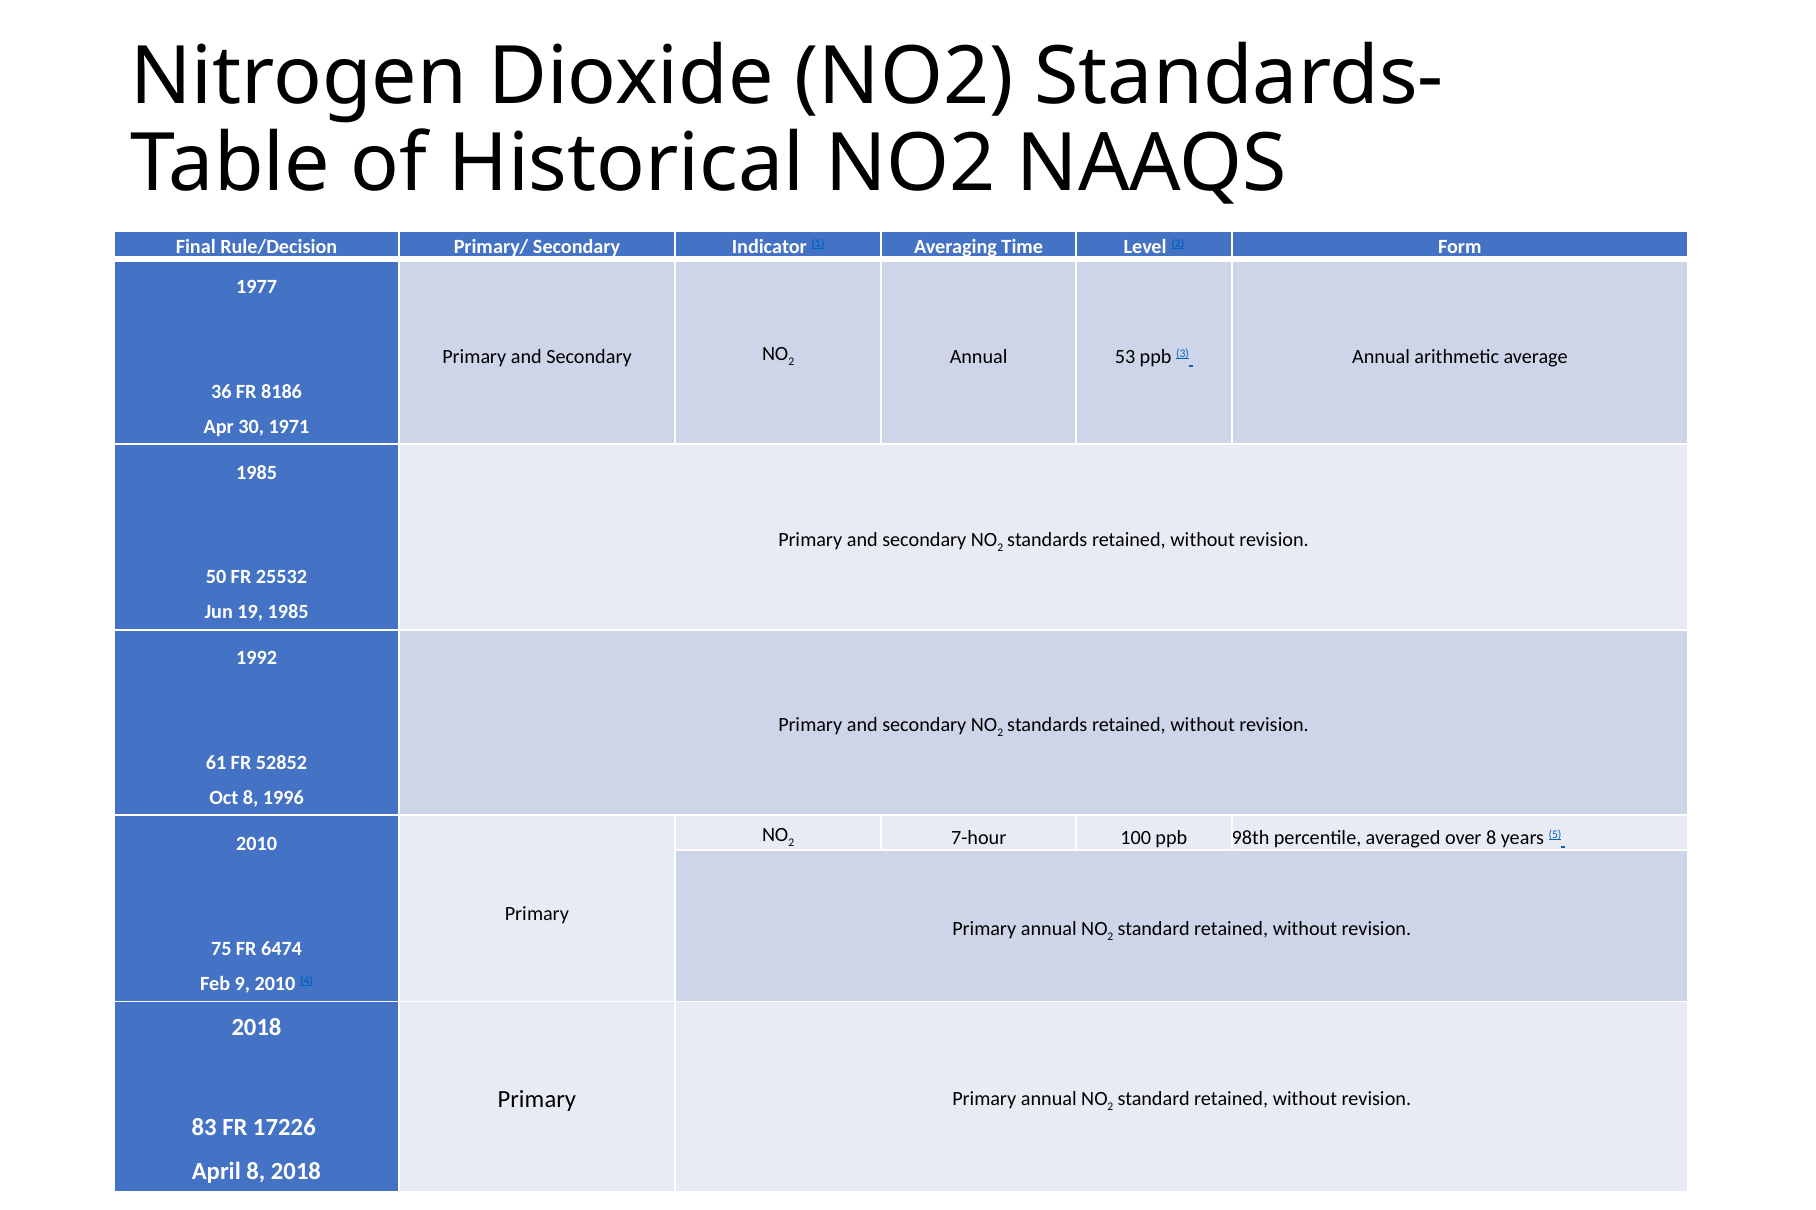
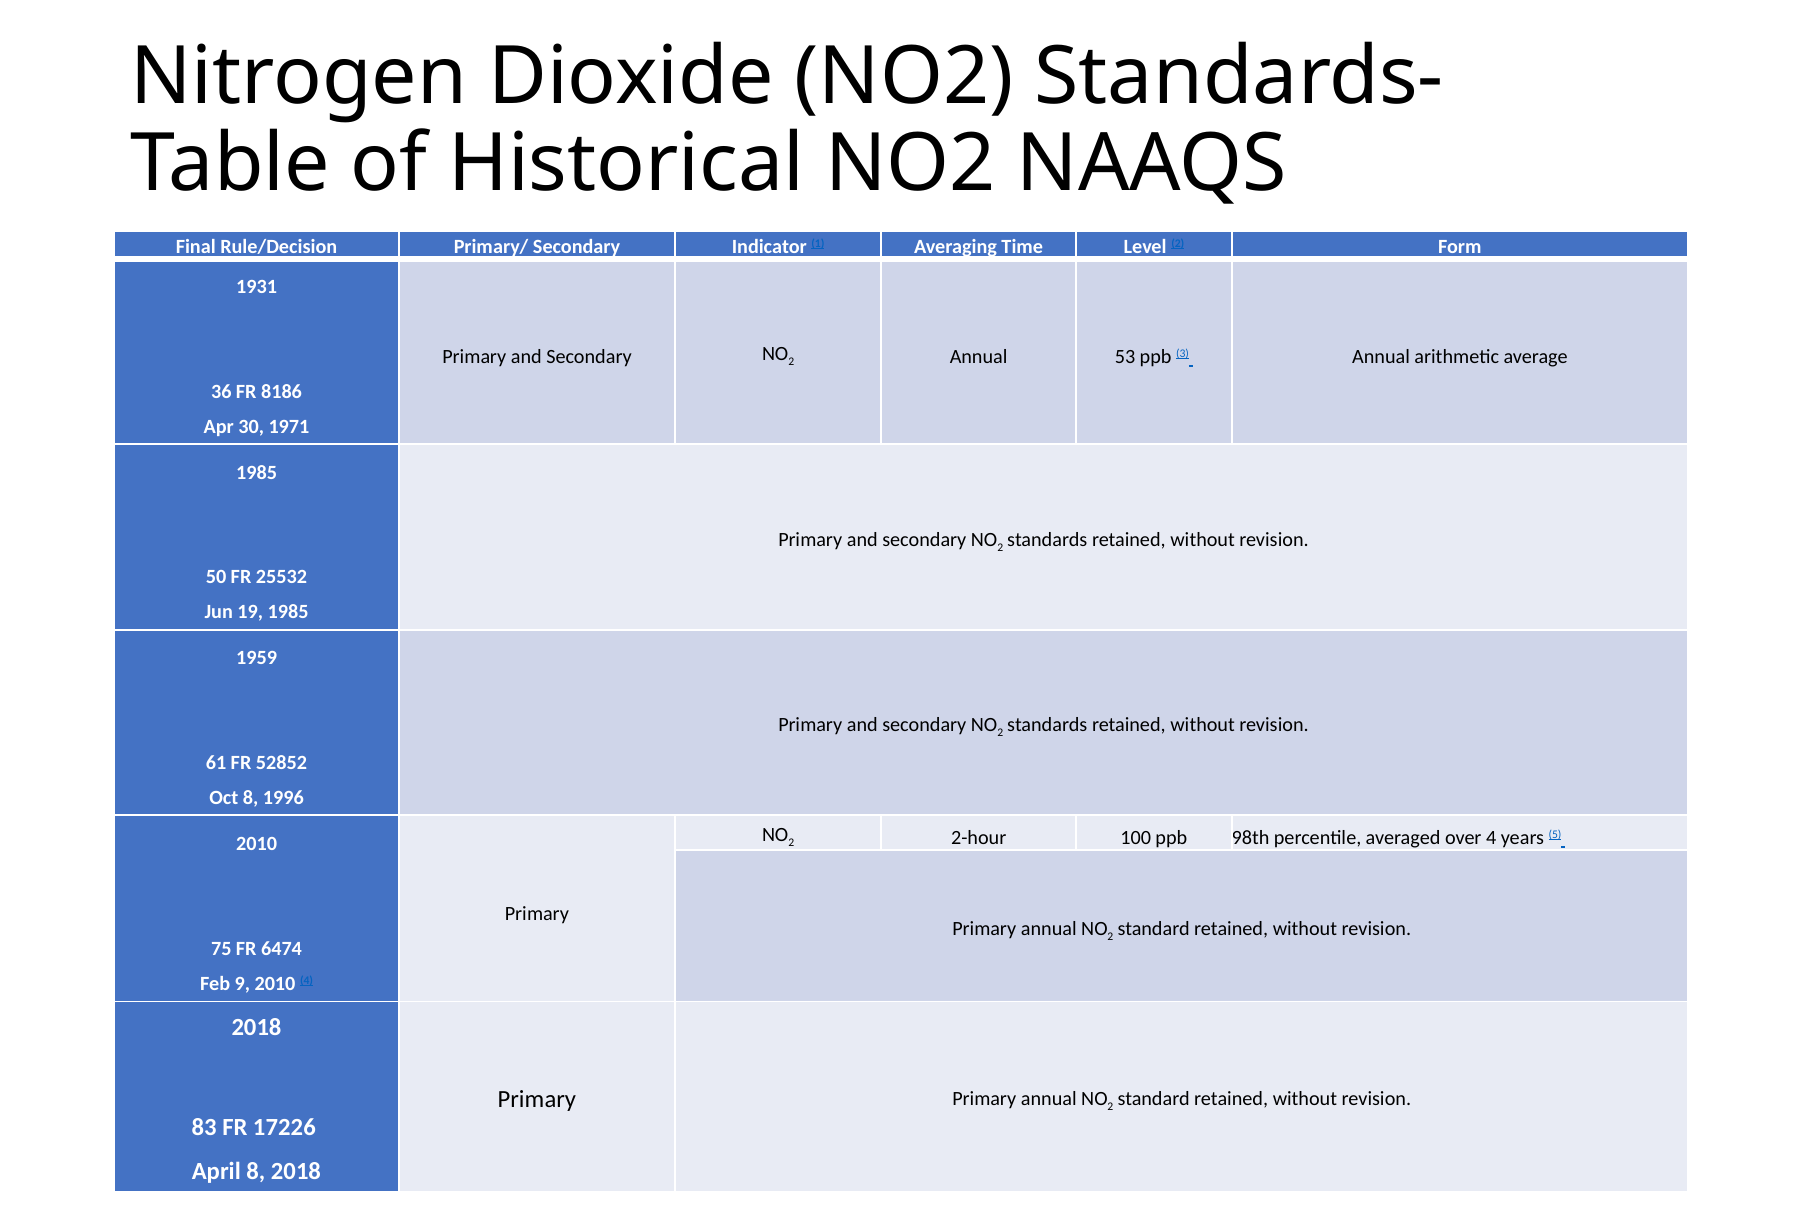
1977: 1977 -> 1931
1992: 1992 -> 1959
7-hour: 7-hour -> 2-hour
over 8: 8 -> 4
